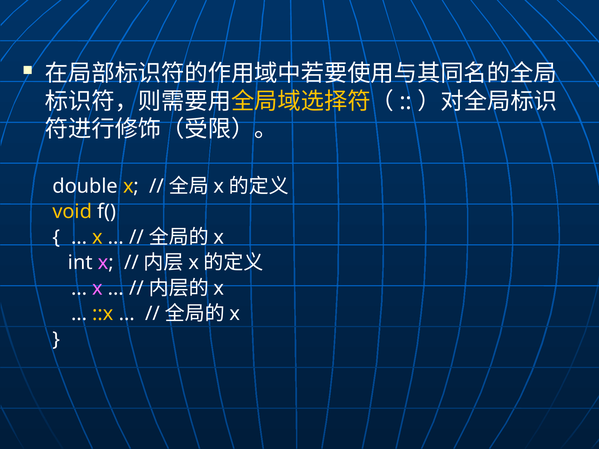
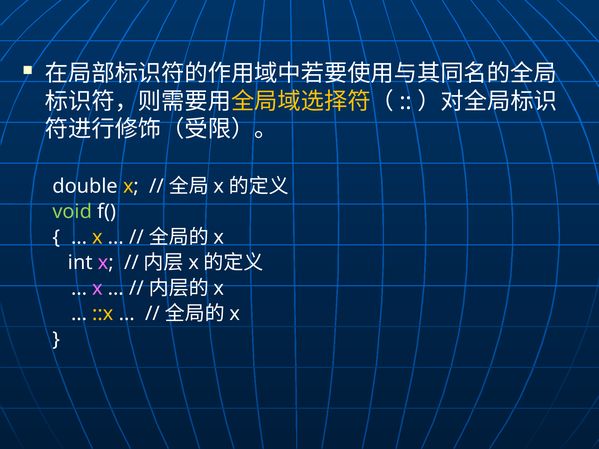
void colour: yellow -> light green
